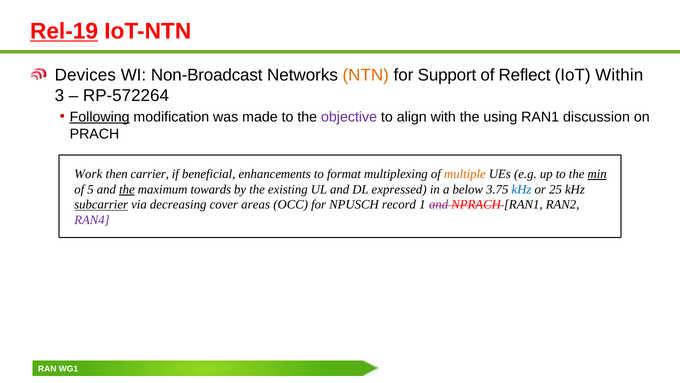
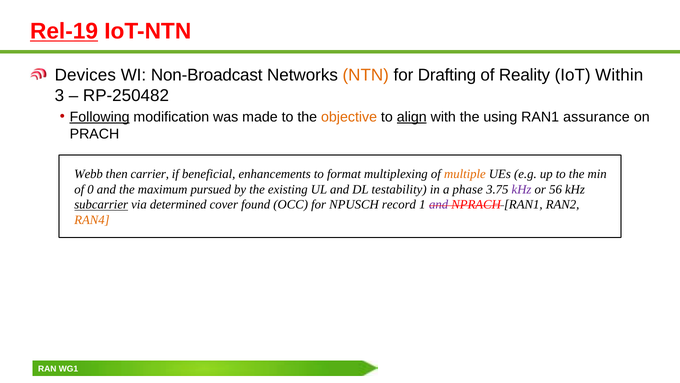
Support: Support -> Drafting
Reflect: Reflect -> Reality
RP-572264: RP-572264 -> RP-250482
objective colour: purple -> orange
align underline: none -> present
discussion: discussion -> assurance
Work: Work -> Webb
min underline: present -> none
5: 5 -> 0
the at (127, 189) underline: present -> none
towards: towards -> pursued
expressed: expressed -> testability
below: below -> phase
kHz at (522, 189) colour: blue -> purple
25: 25 -> 56
decreasing: decreasing -> determined
areas: areas -> found
RAN4 colour: purple -> orange
